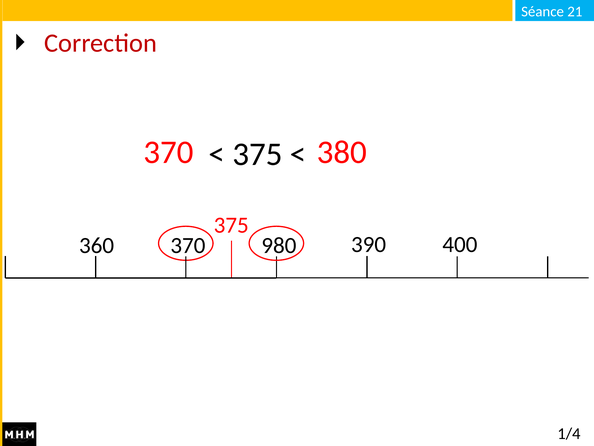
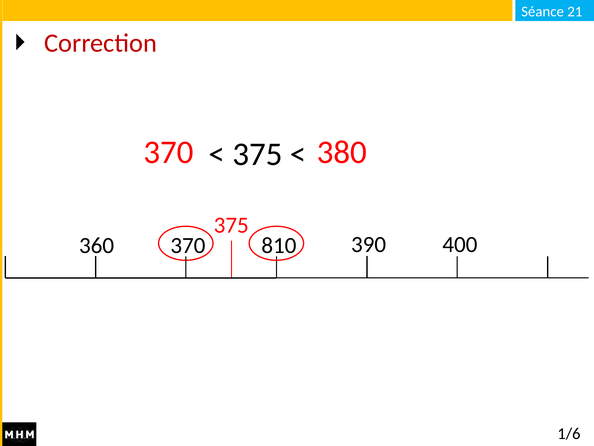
980: 980 -> 810
1/4: 1/4 -> 1/6
